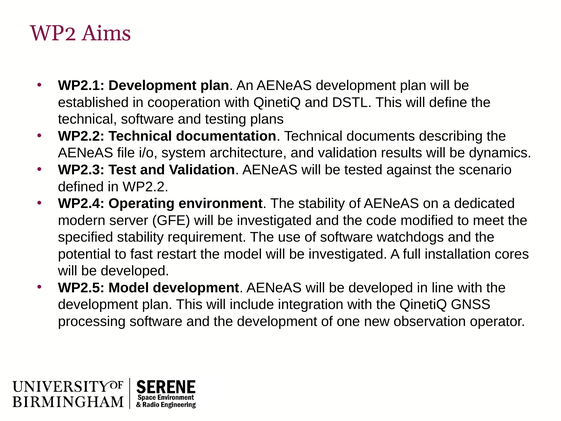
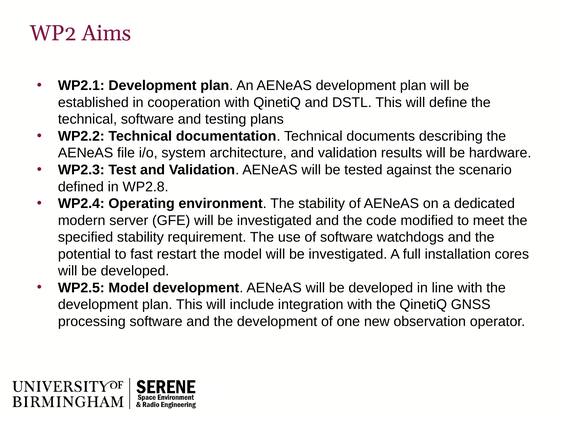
dynamics: dynamics -> hardware
in WP2.2: WP2.2 -> WP2.8
